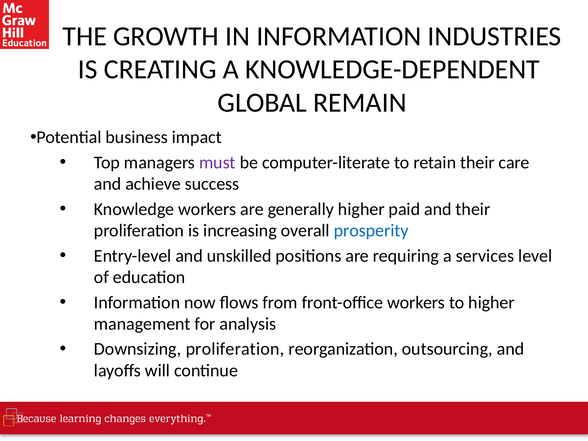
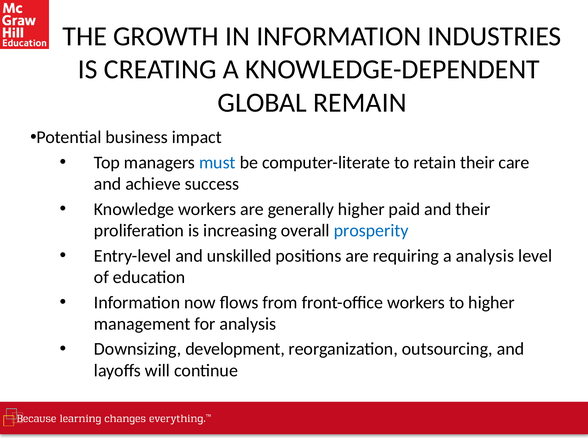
must colour: purple -> blue
a services: services -> analysis
Downsizing proliferation: proliferation -> development
